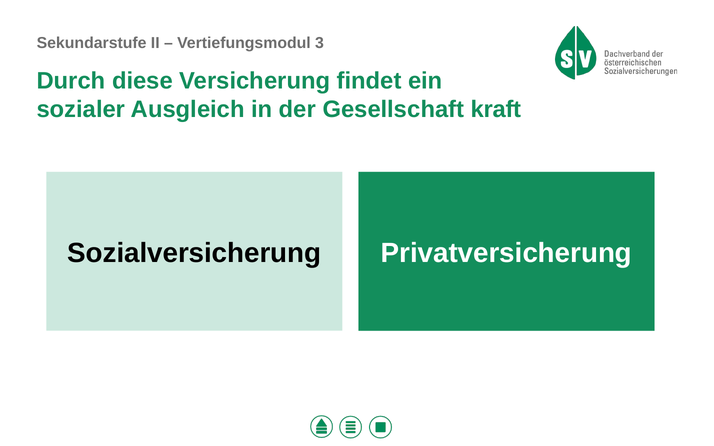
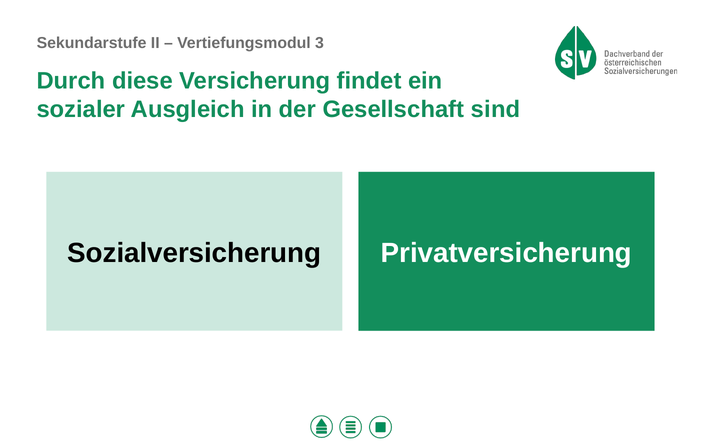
kraft: kraft -> sind
